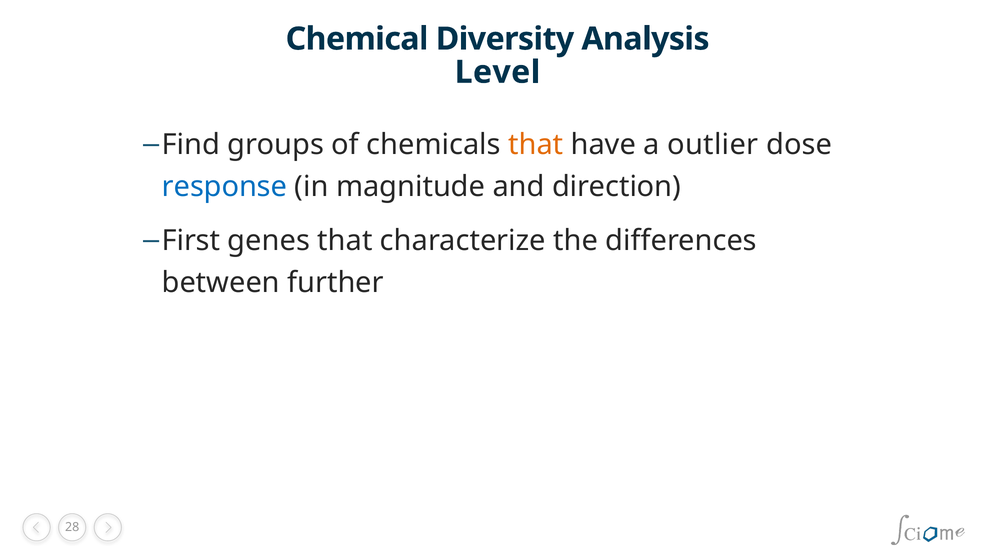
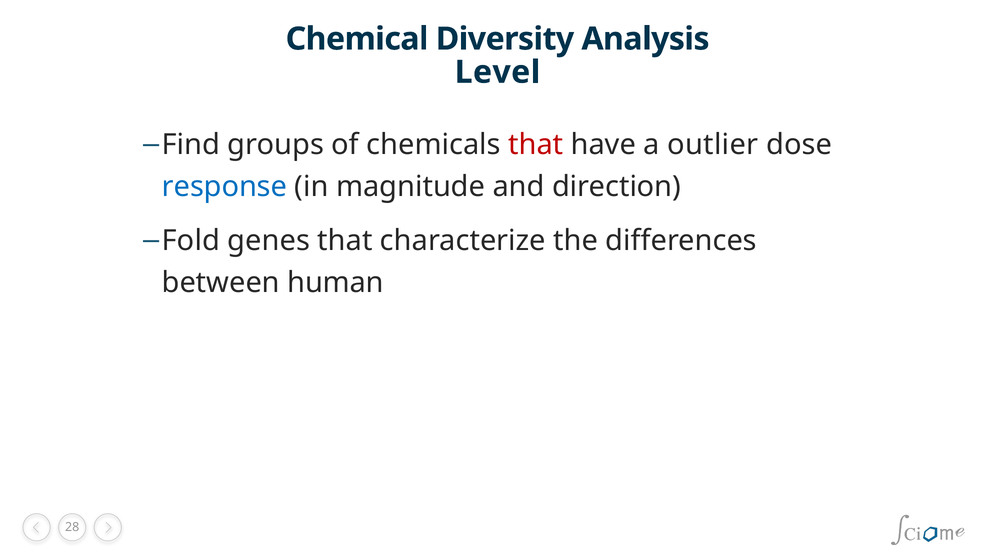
that at (536, 145) colour: orange -> red
First: First -> Fold
further: further -> human
